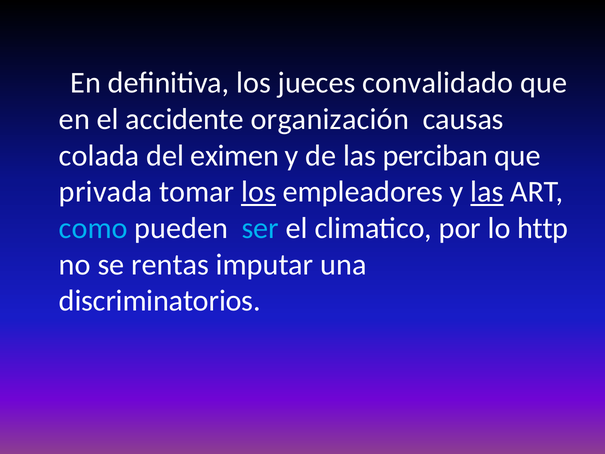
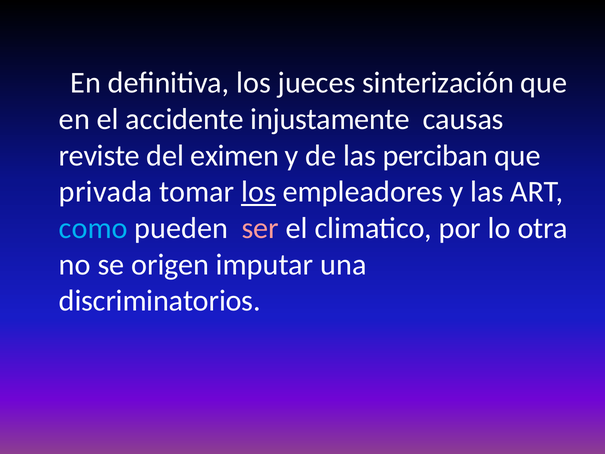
convalidado: convalidado -> sinterización
organización: organización -> injustamente
colada: colada -> reviste
las at (487, 192) underline: present -> none
ser colour: light blue -> pink
http: http -> otra
rentas: rentas -> origen
